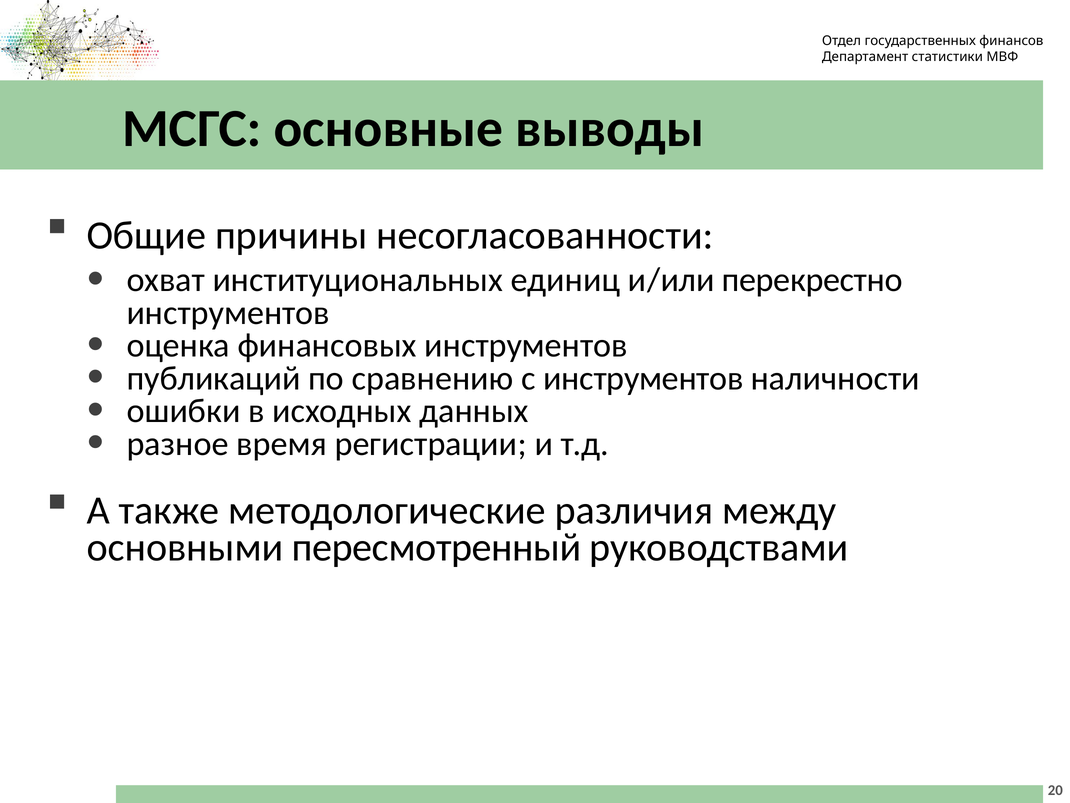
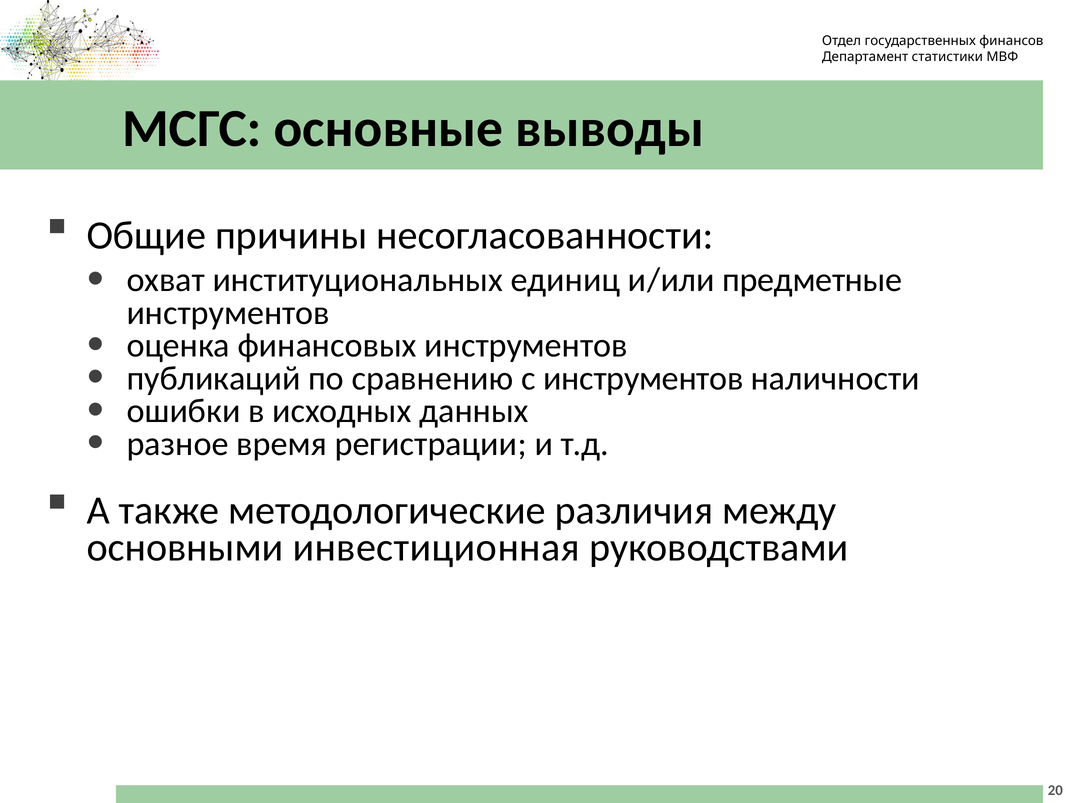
перекрестно: перекрестно -> предметные
пересмотренный: пересмотренный -> инвестиционная
